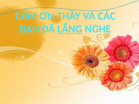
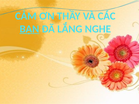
LẮNG underline: present -> none
